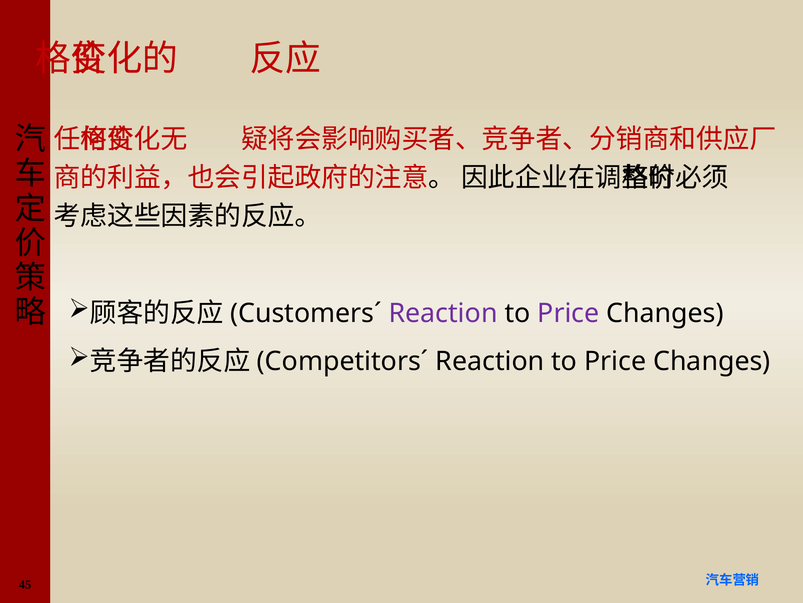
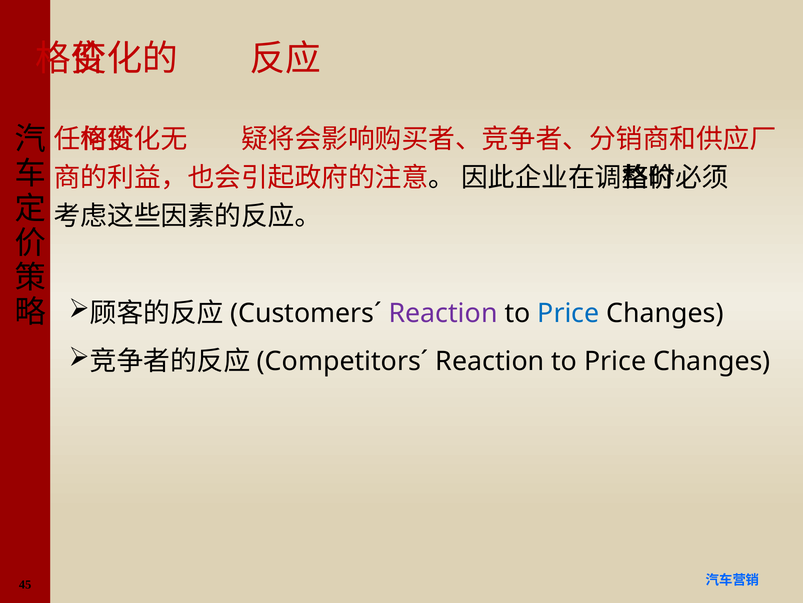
Price at (568, 313) colour: purple -> blue
